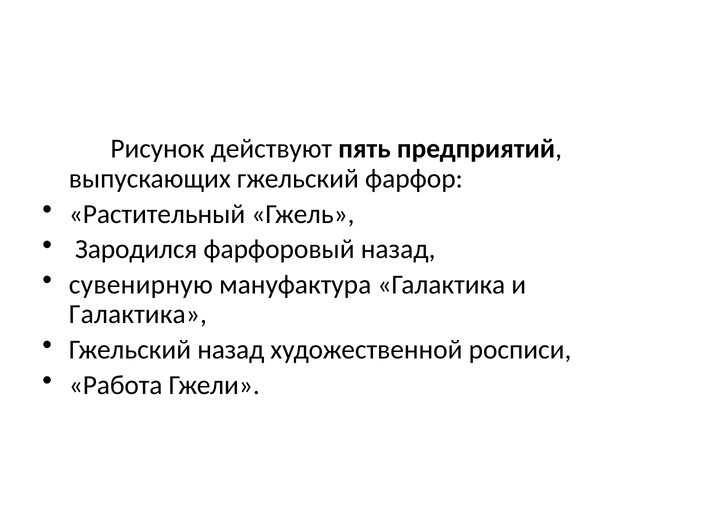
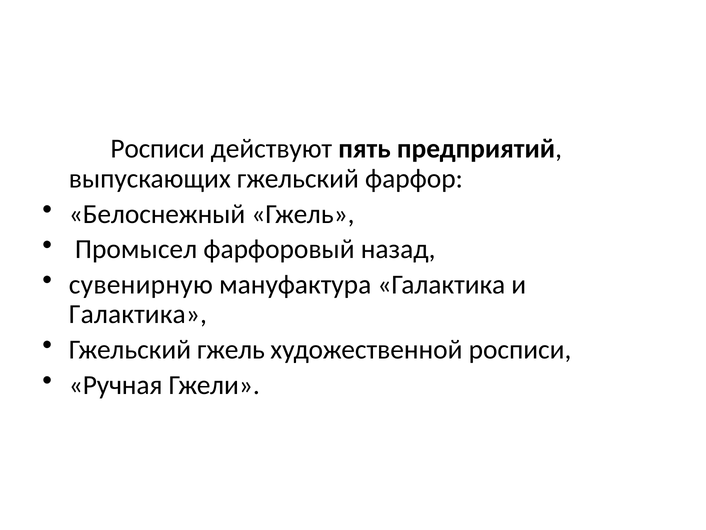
Рисунок at (158, 149): Рисунок -> Росписи
Растительный: Растительный -> Белоснежный
Зародился: Зародился -> Промысел
Гжельский назад: назад -> гжель
Работа: Работа -> Ручная
